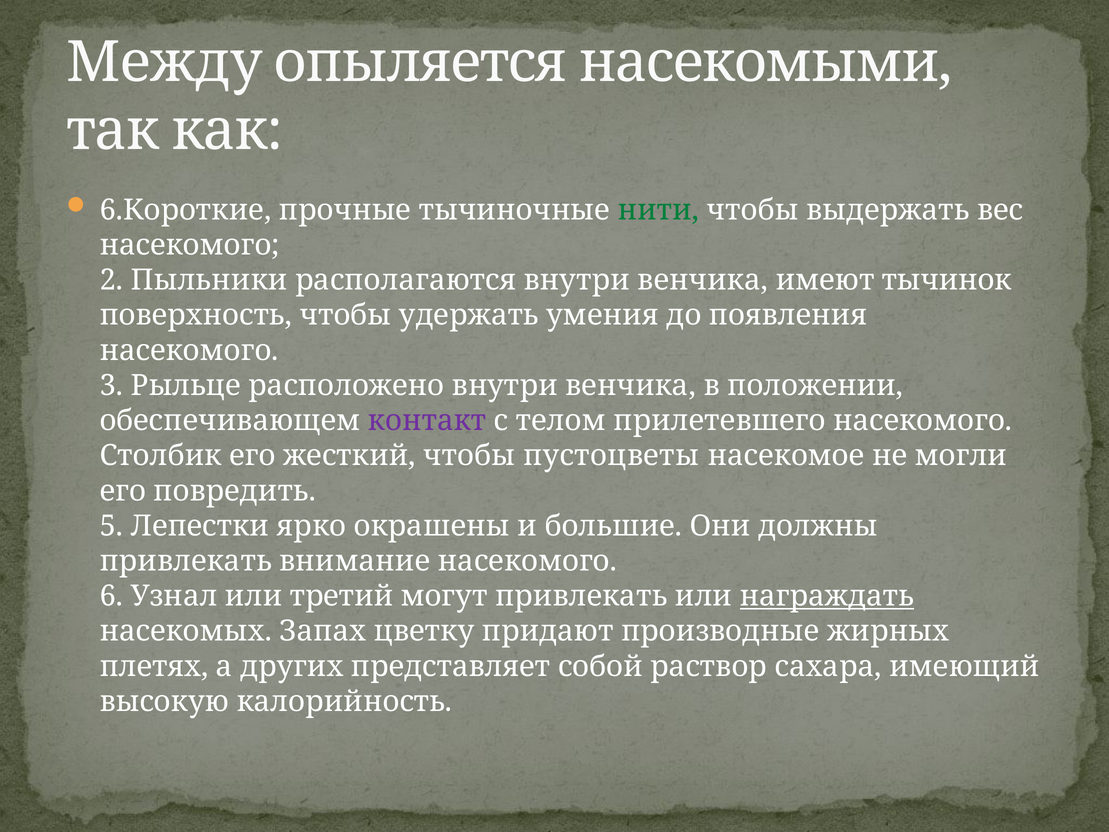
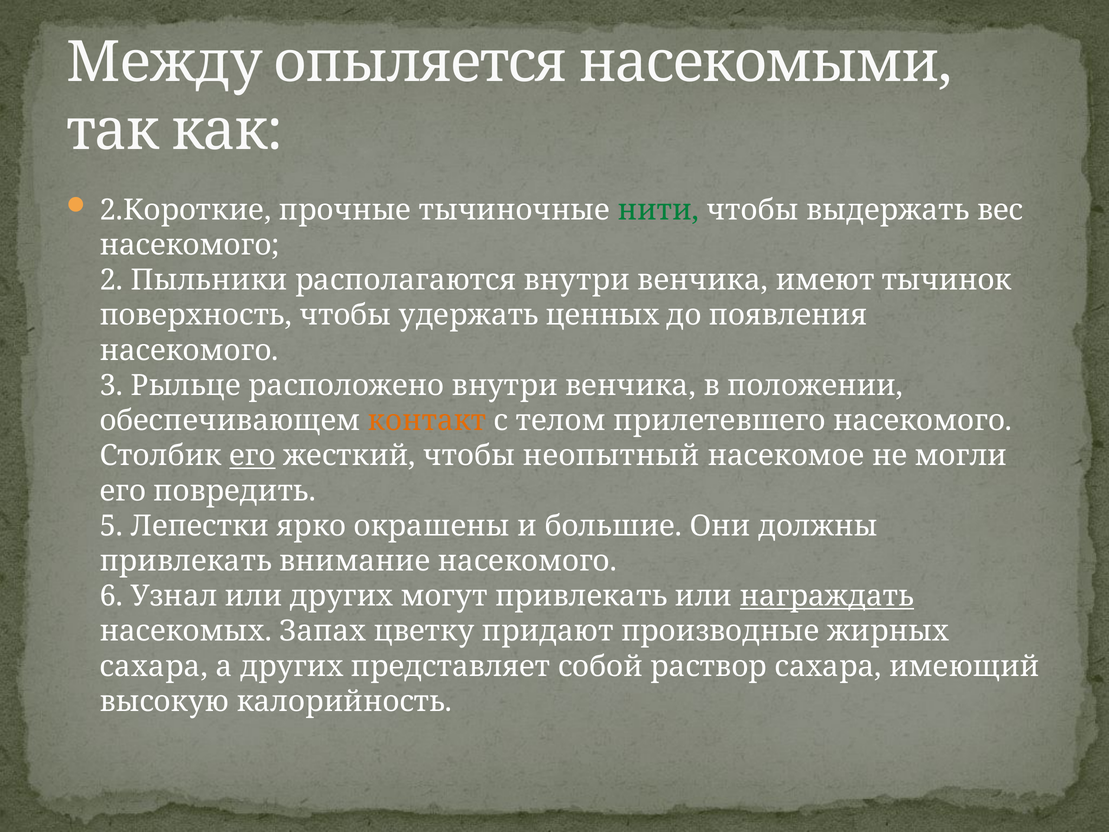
6.Короткие: 6.Короткие -> 2.Короткие
умения: умения -> ценных
контакт colour: purple -> orange
его at (252, 456) underline: none -> present
пустоцветы: пустоцветы -> неопытный
или третий: третий -> других
плетях at (154, 666): плетях -> сахара
